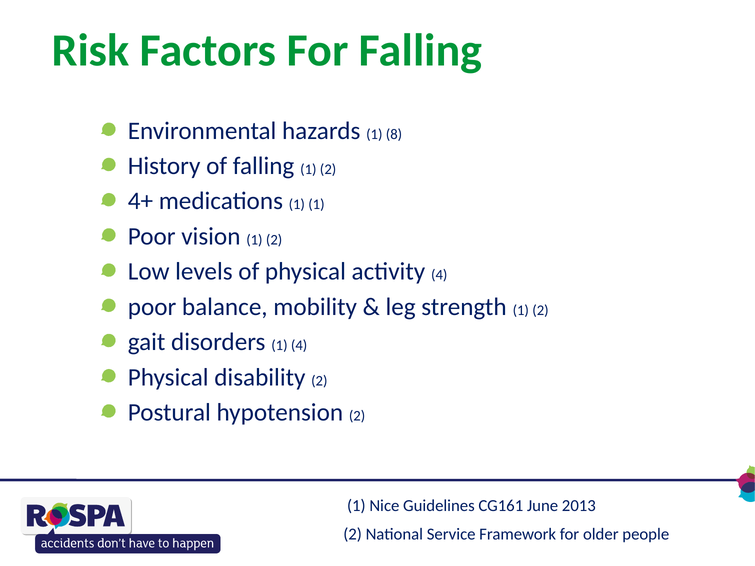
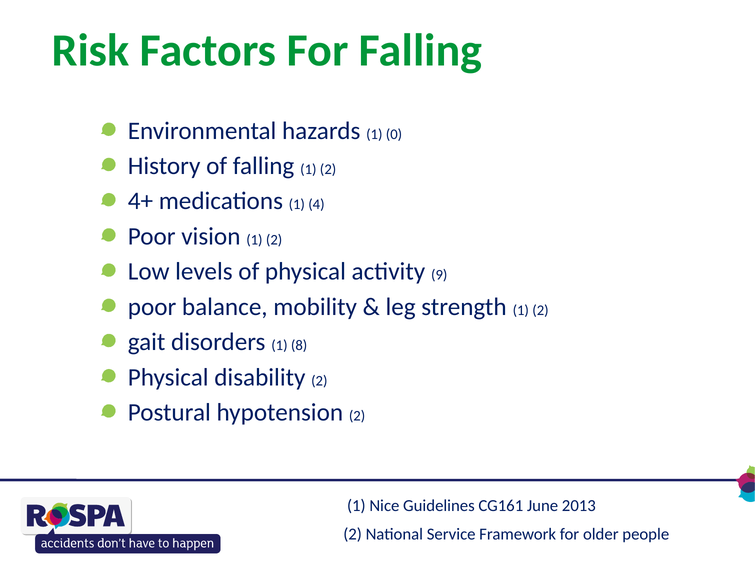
8: 8 -> 0
1 1: 1 -> 4
activity 4: 4 -> 9
1 4: 4 -> 8
